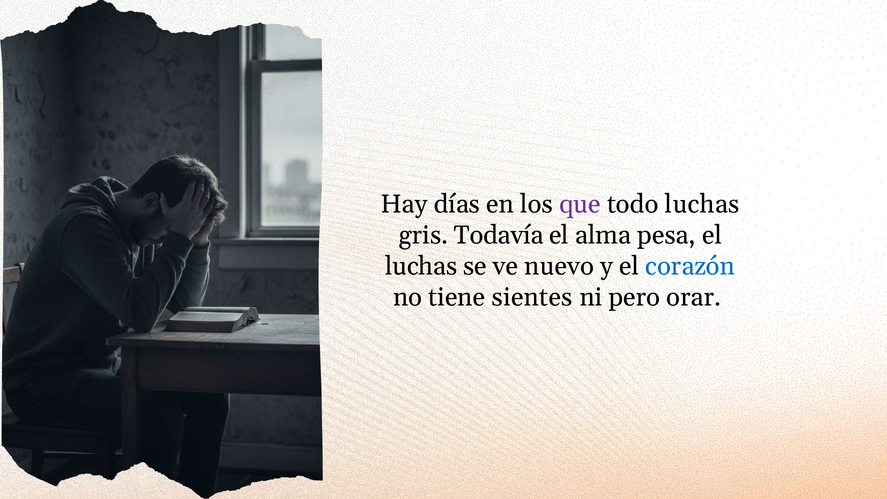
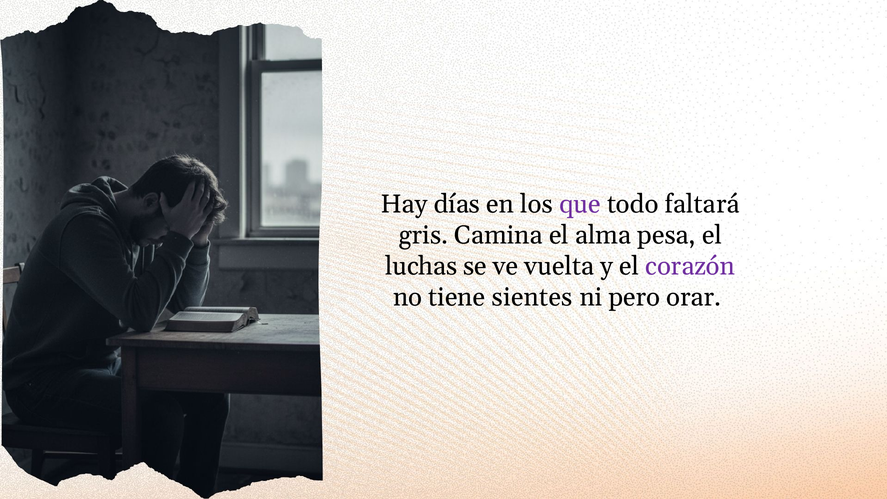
todo luchas: luchas -> faltará
Todavía: Todavía -> Camina
nuevo: nuevo -> vuelta
corazón colour: blue -> purple
